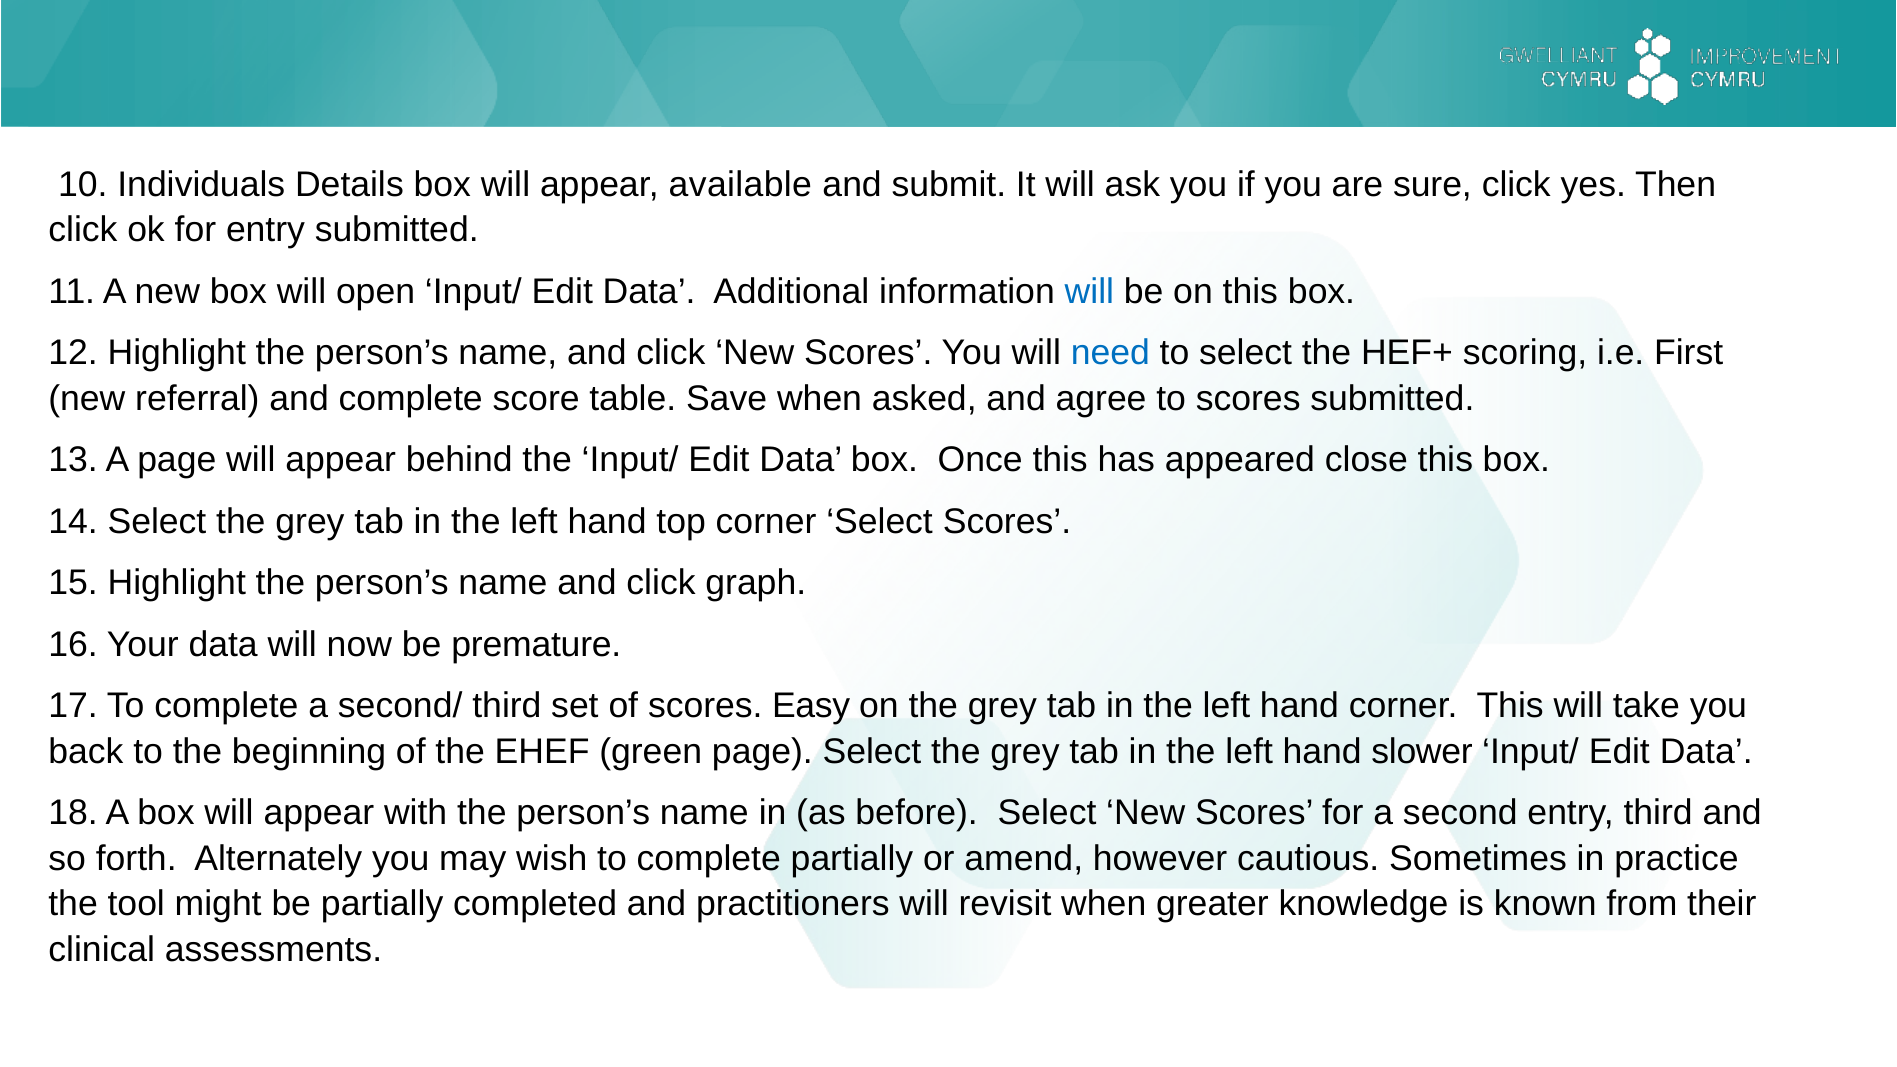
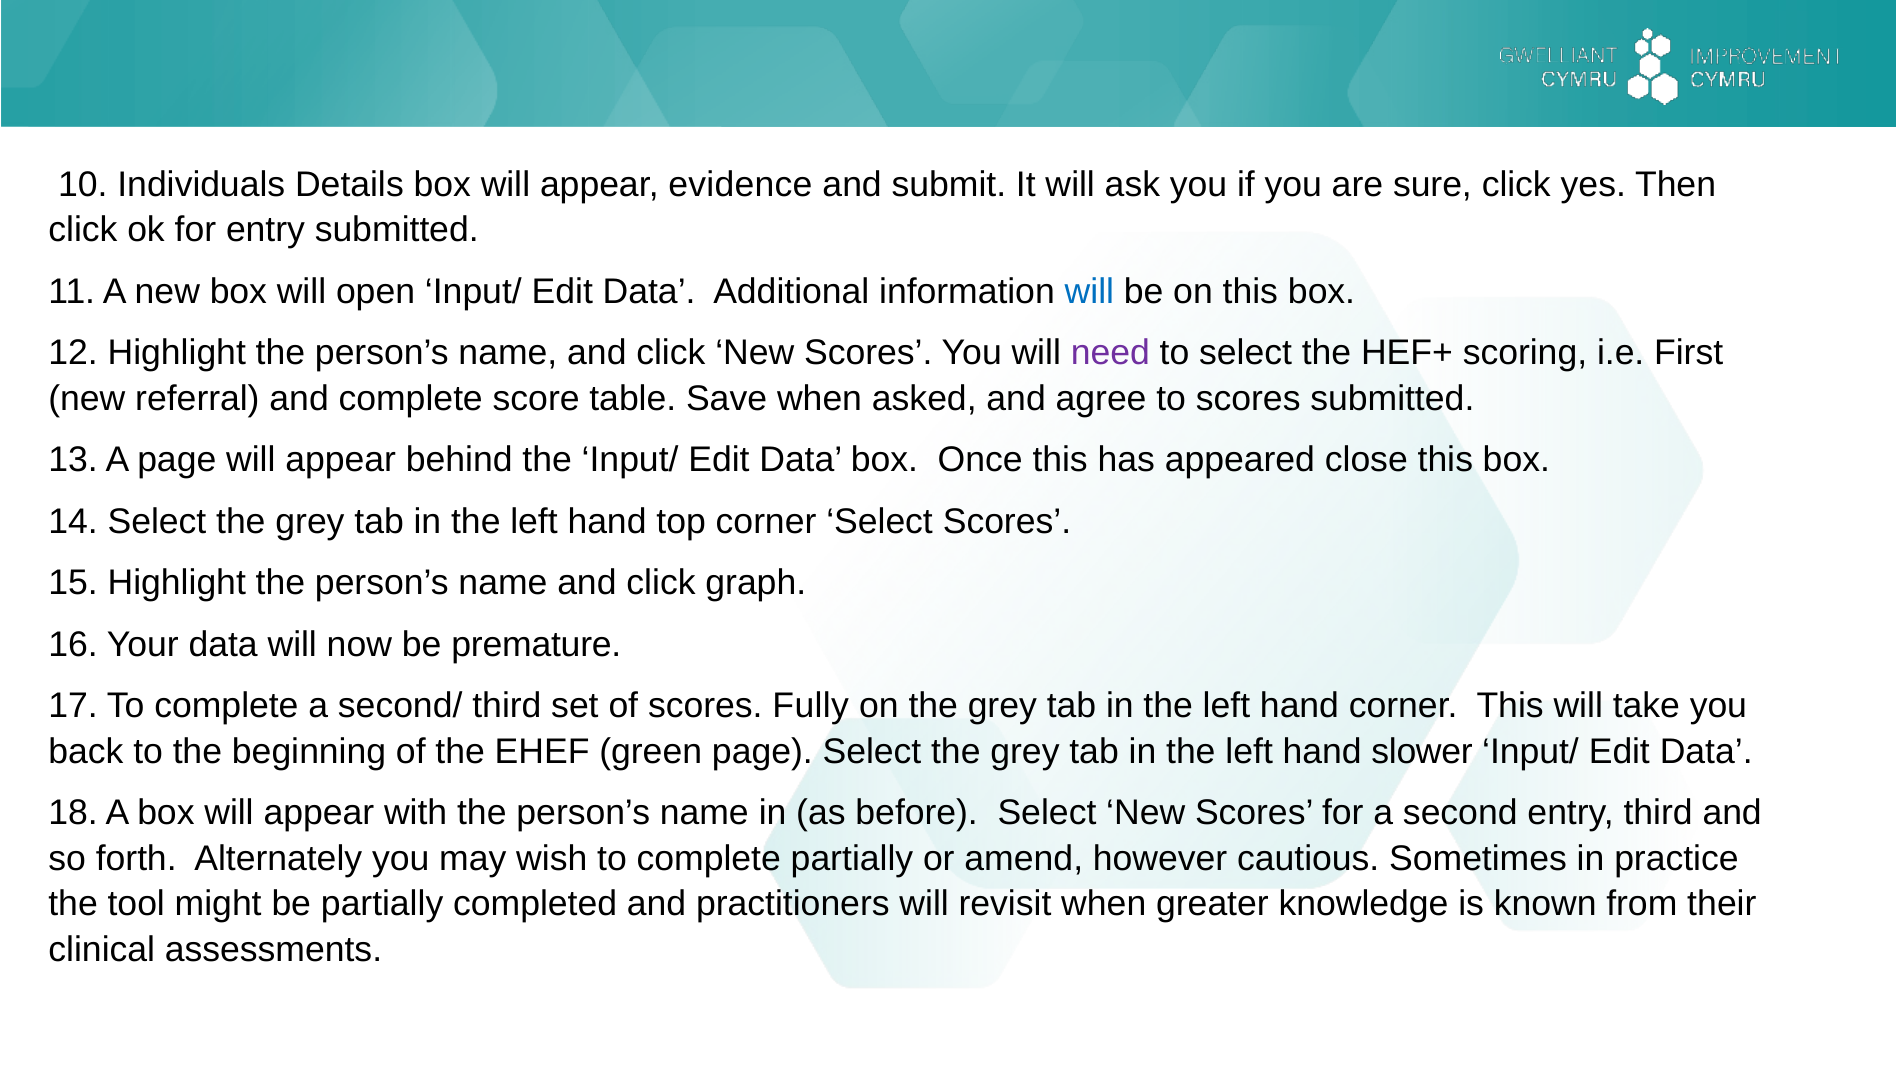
available: available -> evidence
need colour: blue -> purple
Easy: Easy -> Fully
